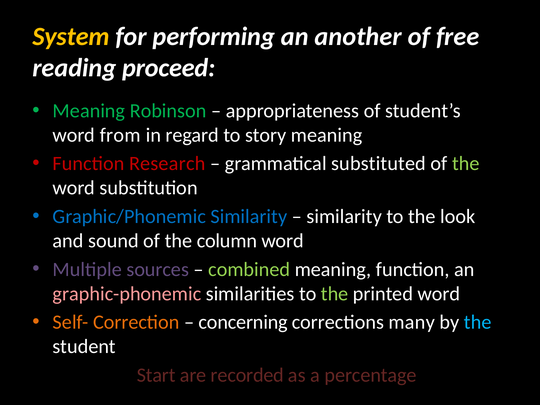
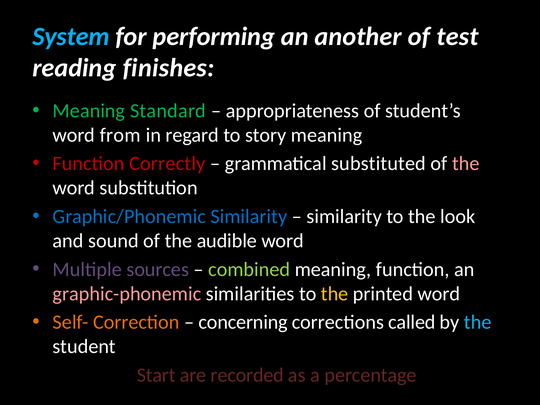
System colour: yellow -> light blue
free: free -> test
proceed: proceed -> finishes
Robinson: Robinson -> Standard
Research: Research -> Correctly
the at (466, 164) colour: light green -> pink
column: column -> audible
the at (335, 294) colour: light green -> yellow
many: many -> called
